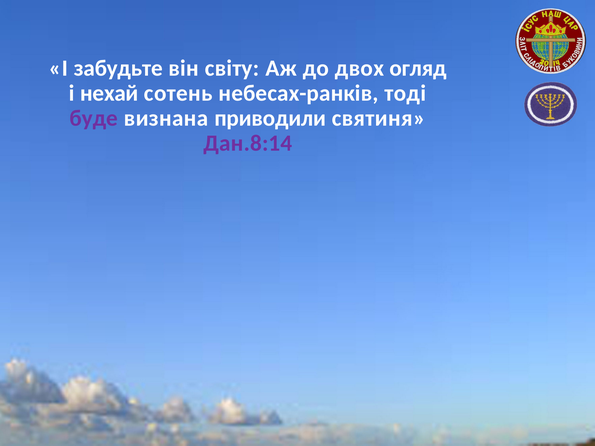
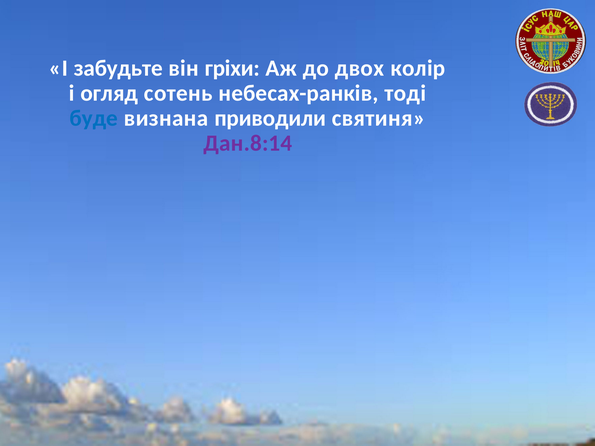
світу: світу -> гріхи
огляд: огляд -> колір
нехай: нехай -> огляд
буде colour: purple -> blue
